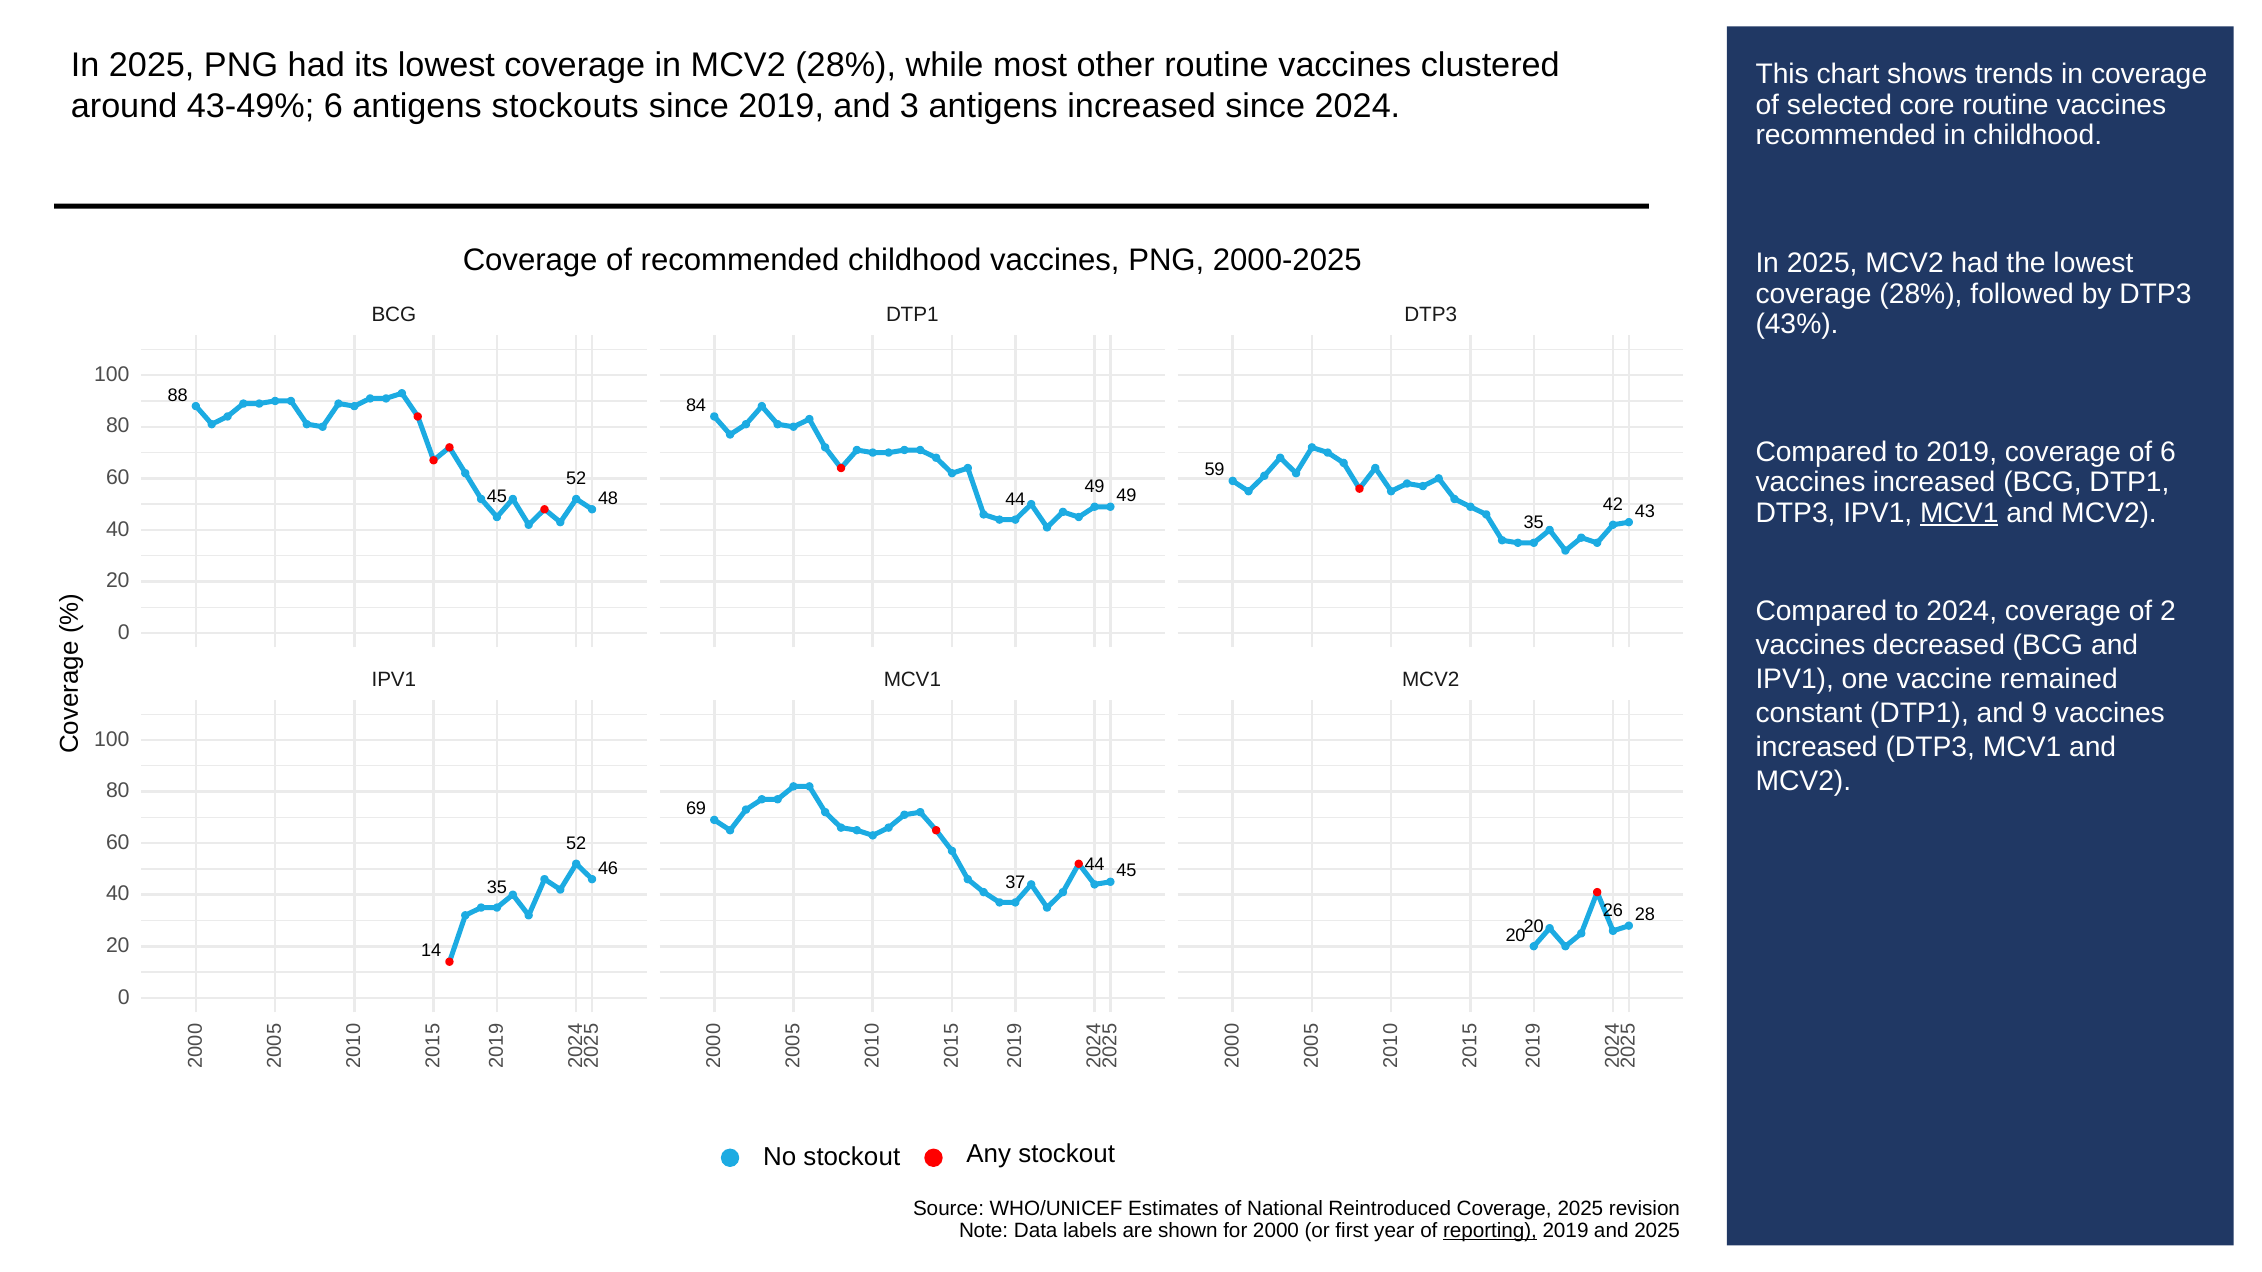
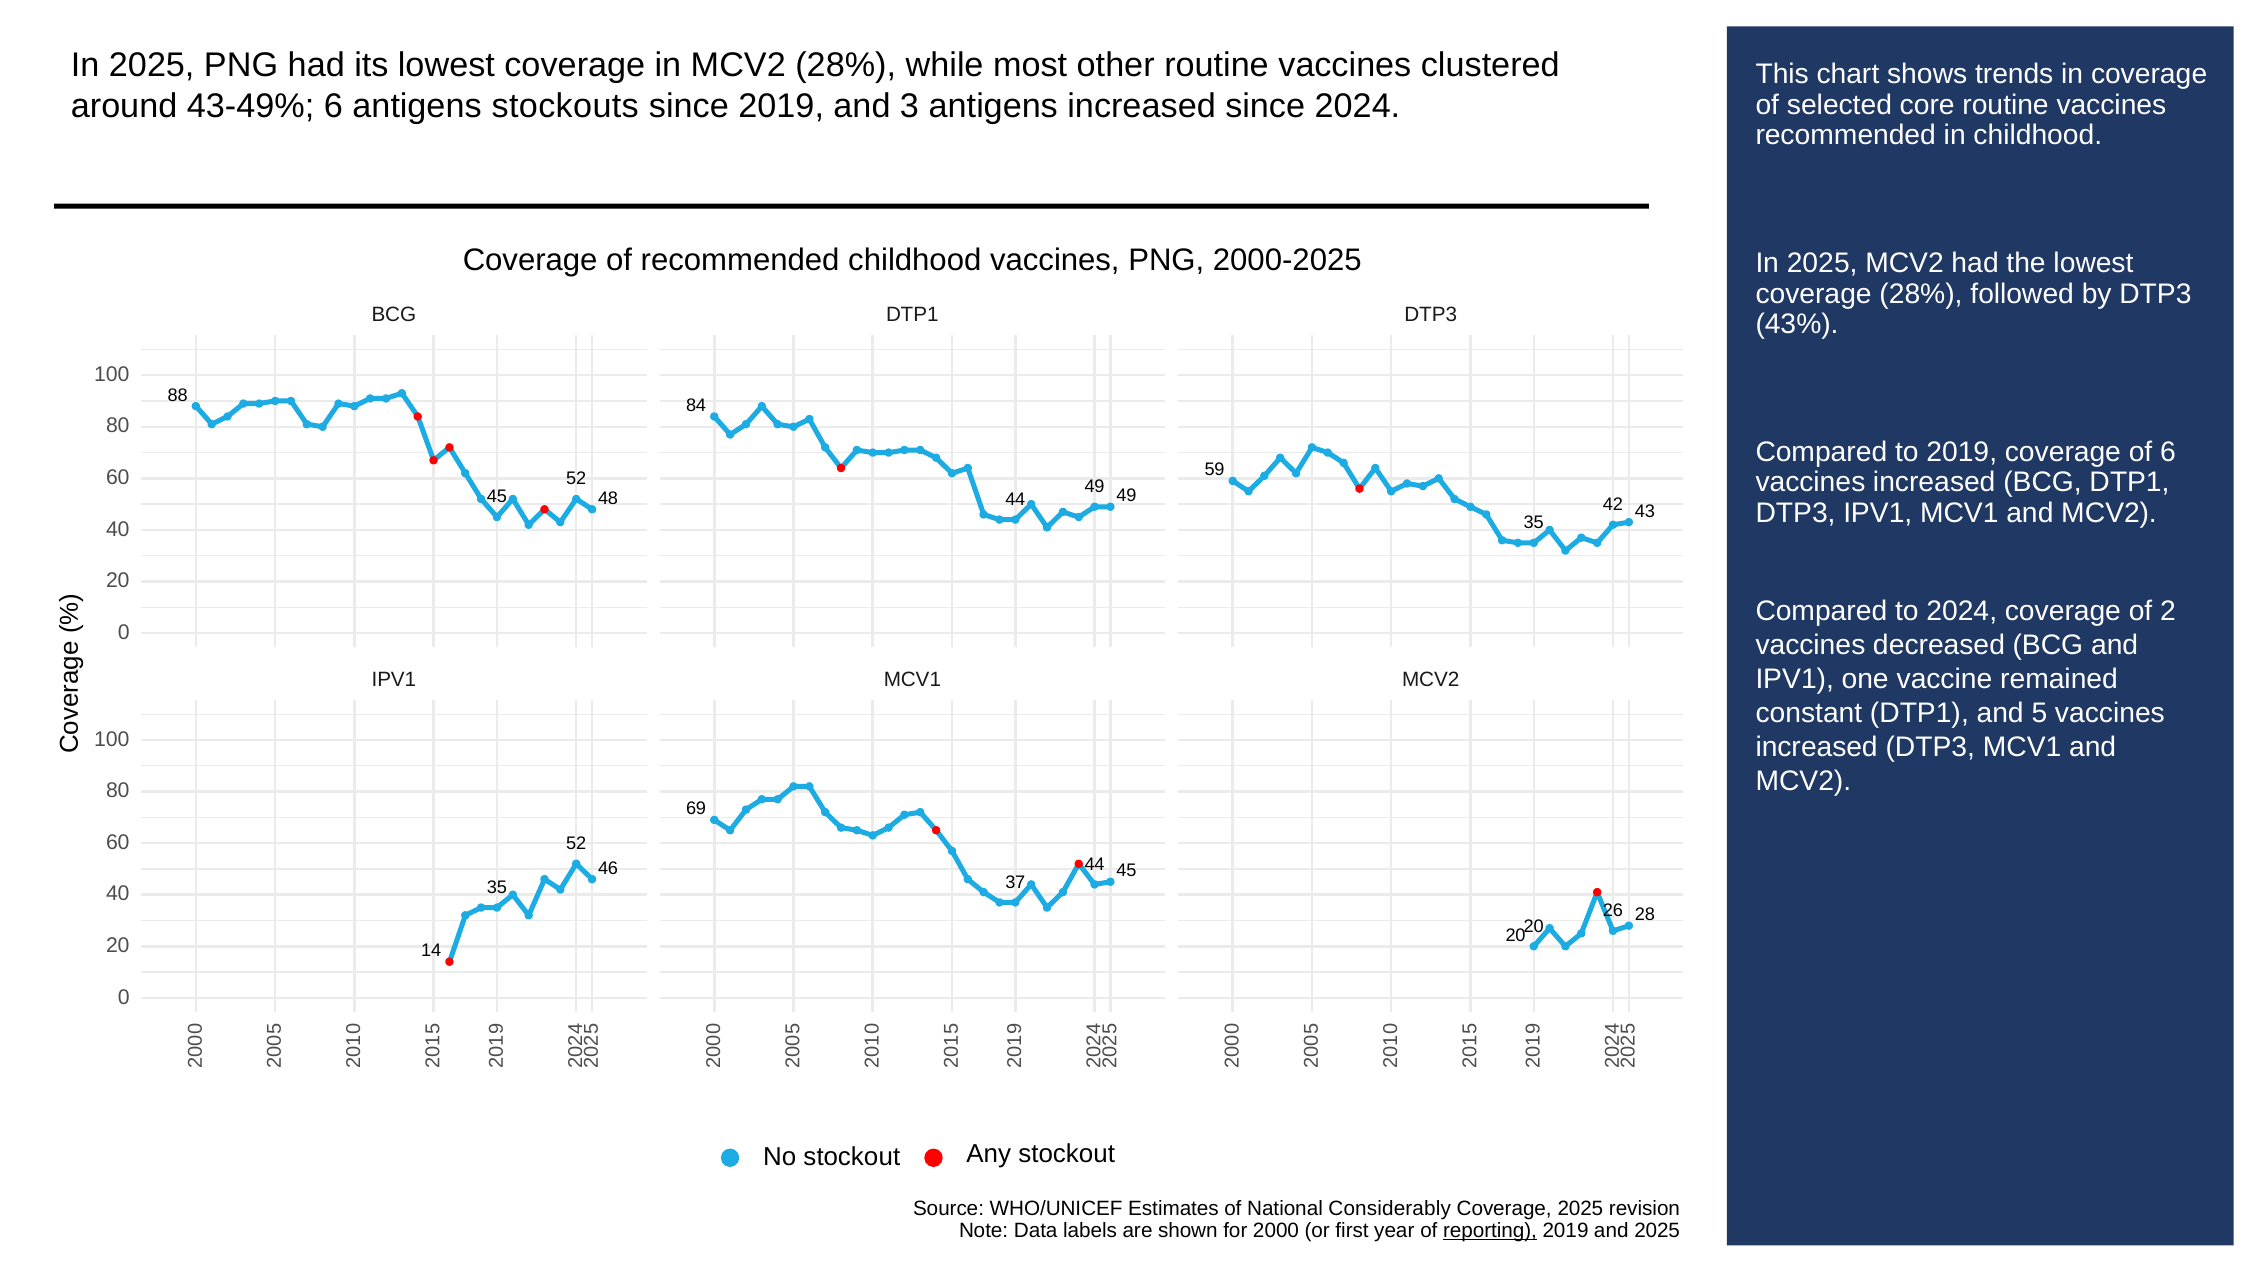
MCV1 at (1959, 513) underline: present -> none
and 9: 9 -> 5
Reintroduced: Reintroduced -> Considerably
